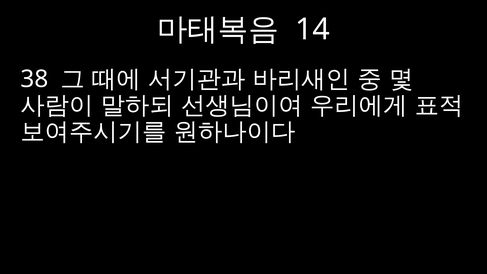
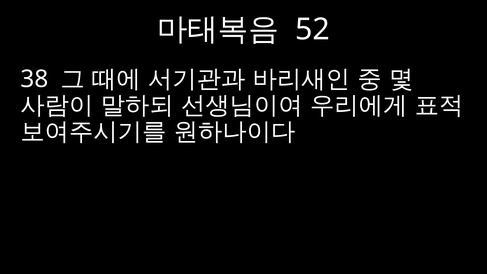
14: 14 -> 52
